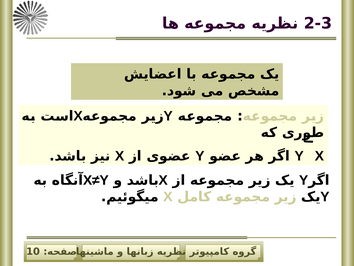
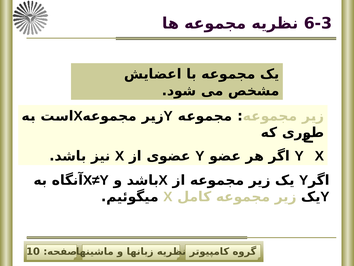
2-3: 2-3 -> 6-3
